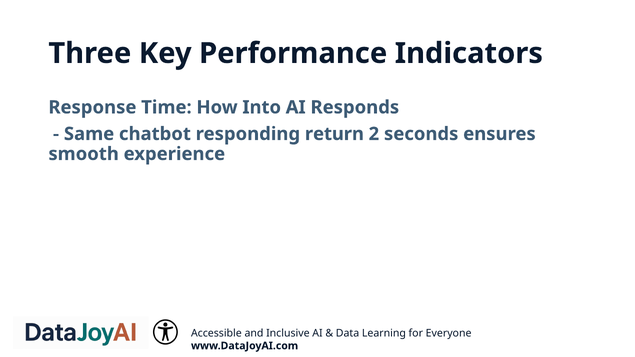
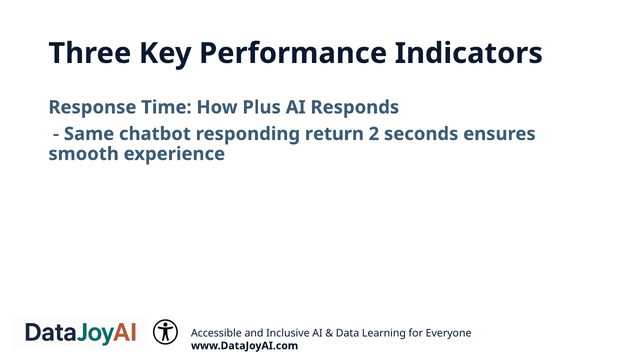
Into: Into -> Plus
